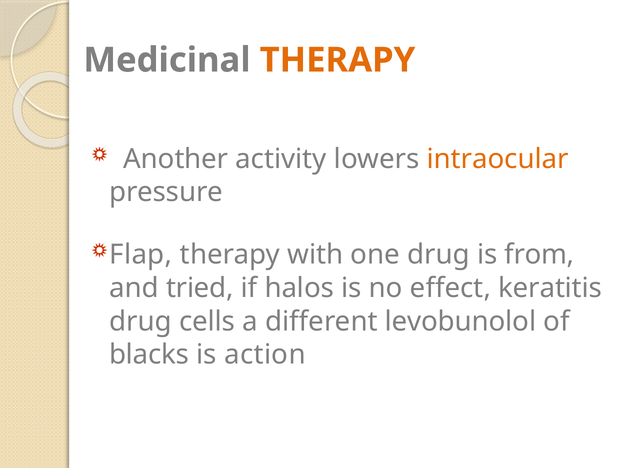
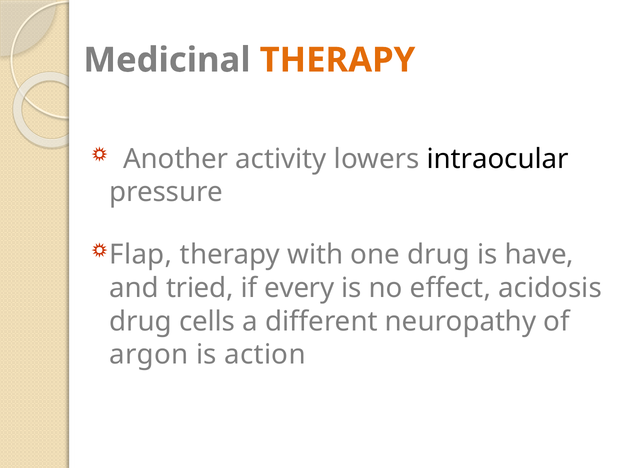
intraocular colour: orange -> black
from: from -> have
halos: halos -> every
keratitis: keratitis -> acidosis
levobunolol: levobunolol -> neuropathy
blacks: blacks -> argon
